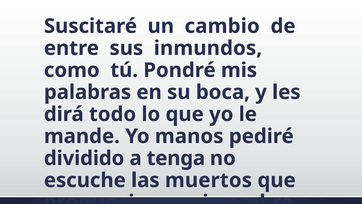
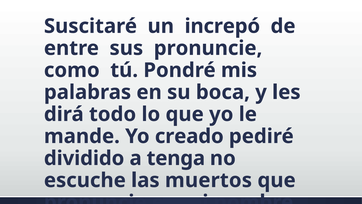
cambio: cambio -> increpó
sus inmundos: inmundos -> pronuncie
manos: manos -> creado
